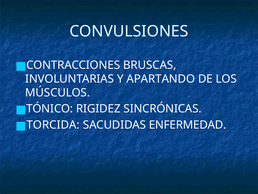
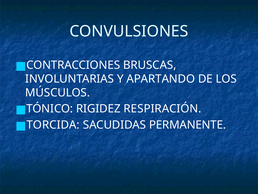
SINCRÓNICAS: SINCRÓNICAS -> RESPIRACIÓN
ENFERMEDAD: ENFERMEDAD -> PERMANENTE
